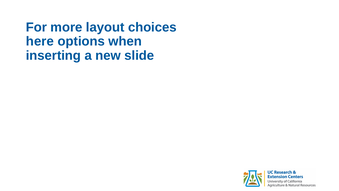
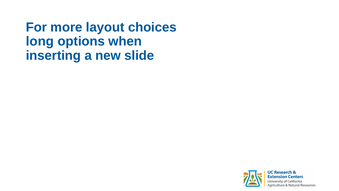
here: here -> long
